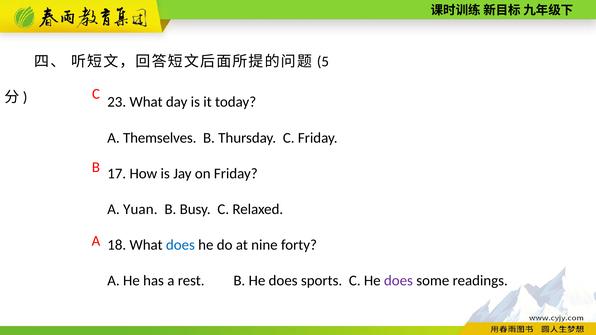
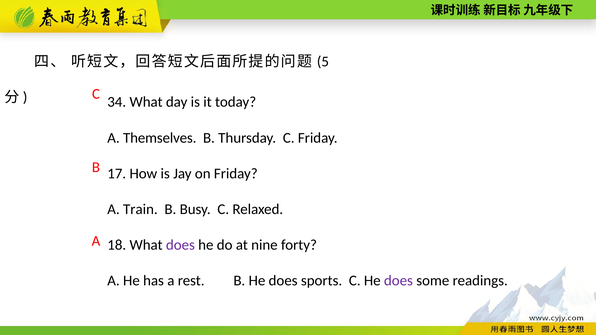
23: 23 -> 34
Yuan: Yuan -> Train
does at (180, 245) colour: blue -> purple
